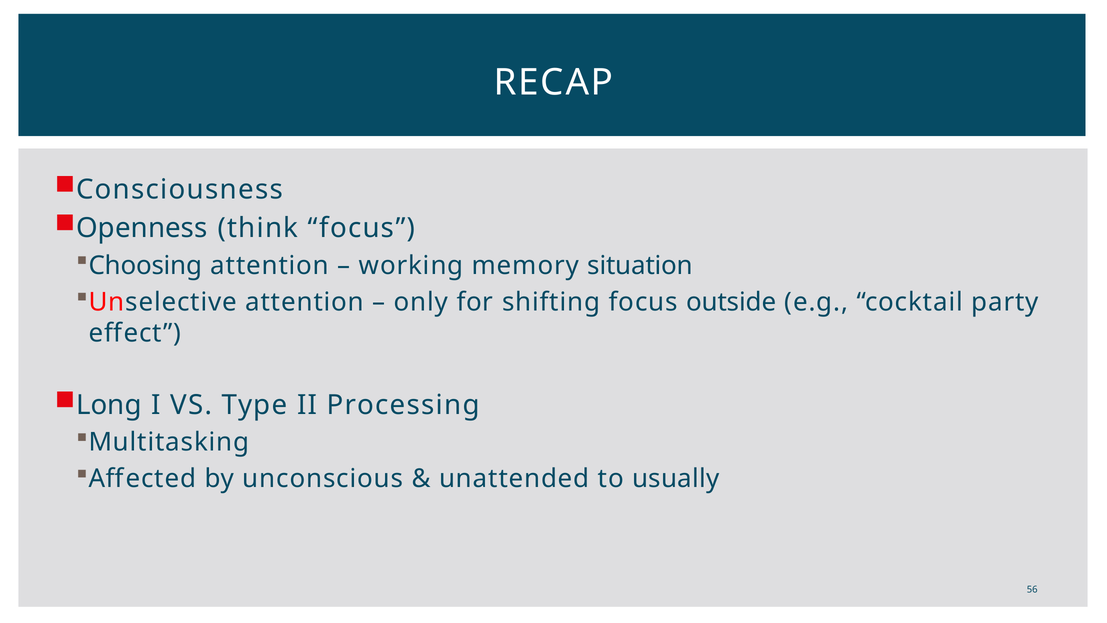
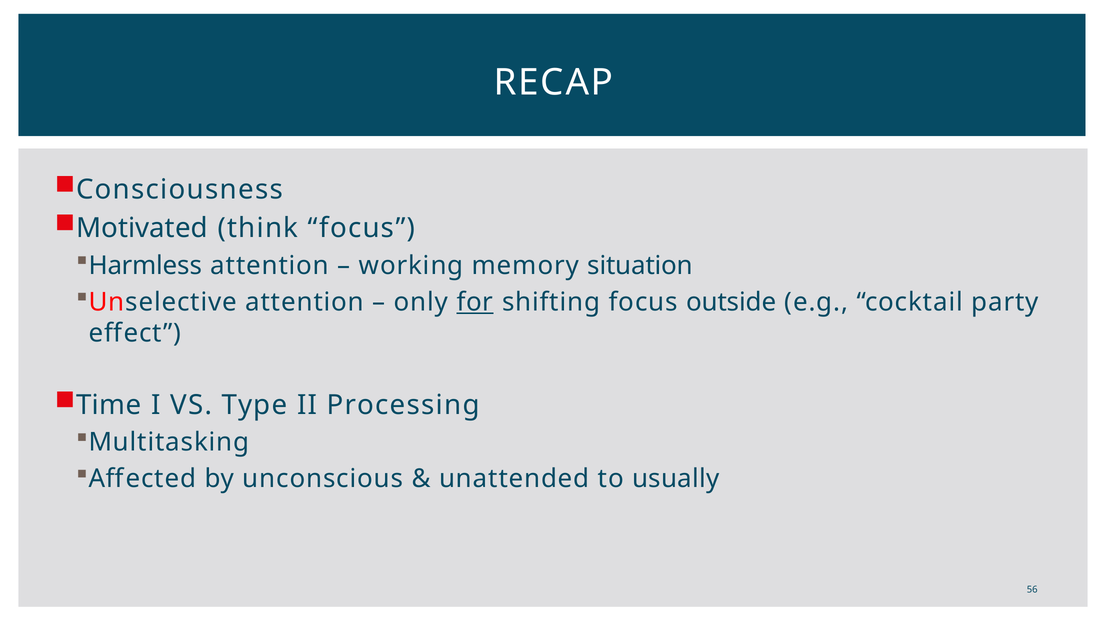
Openness: Openness -> Motivated
Choosing: Choosing -> Harmless
for underline: none -> present
Long: Long -> Time
